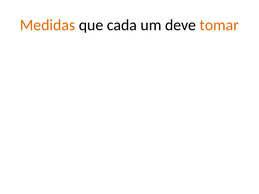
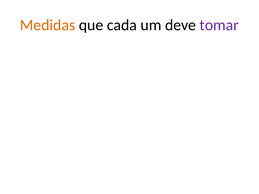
tomar colour: orange -> purple
